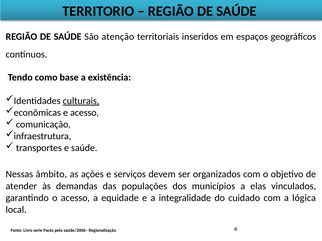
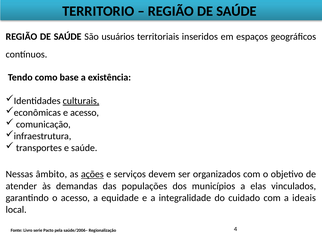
atenção: atenção -> usuários
ações underline: none -> present
lógica: lógica -> ideais
